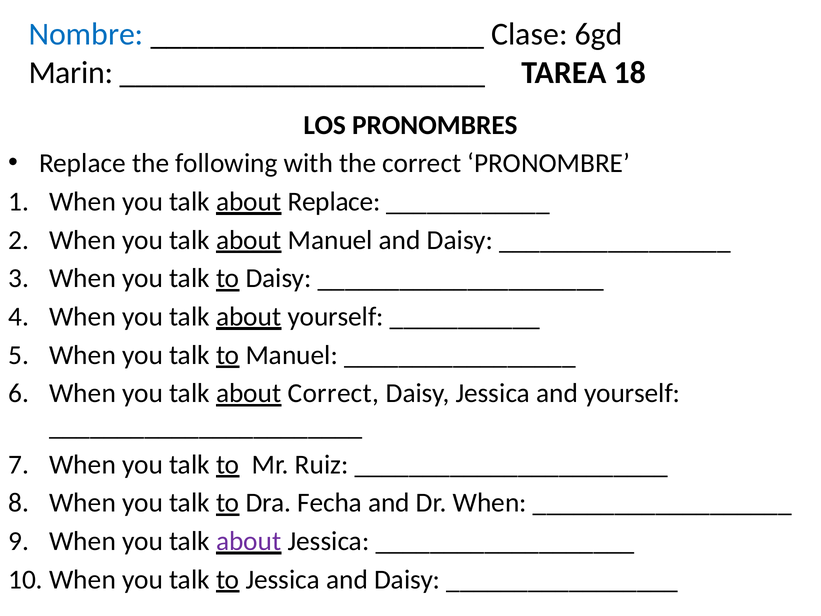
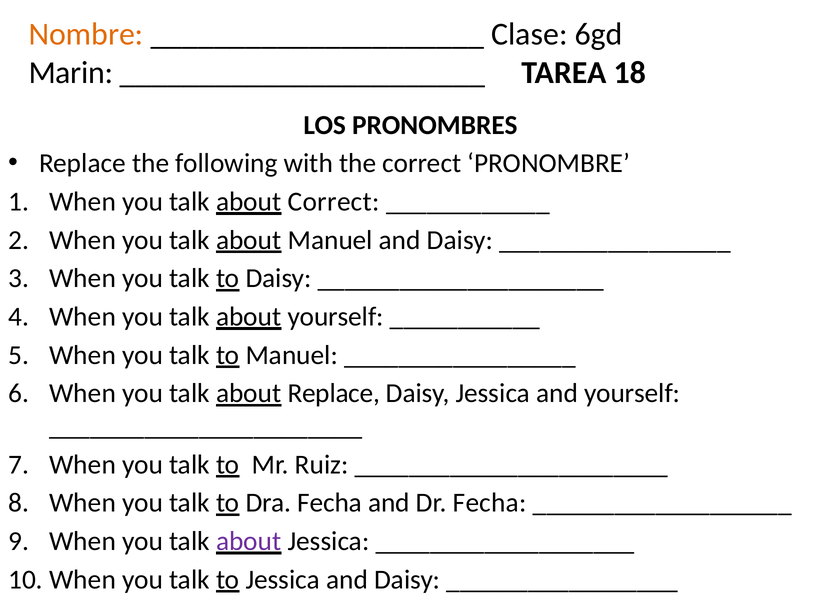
Nombre colour: blue -> orange
about Replace: Replace -> Correct
about Correct: Correct -> Replace
Dr When: When -> Fecha
